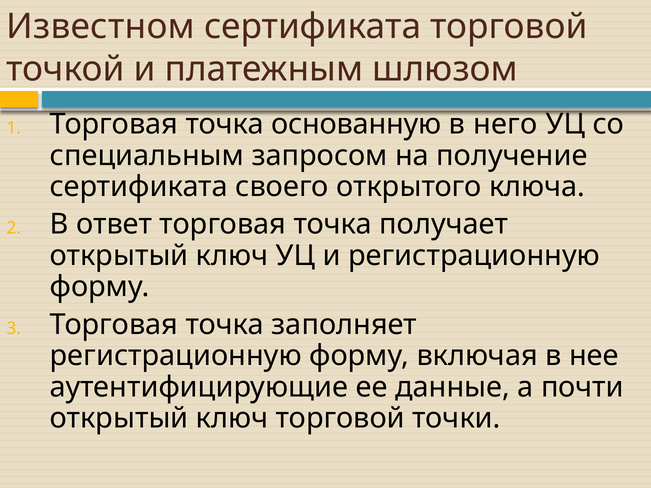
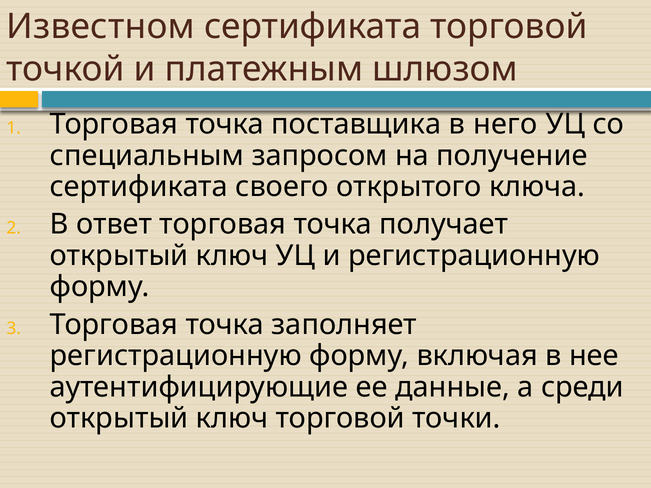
основанную: основанную -> поставщика
почти: почти -> среди
